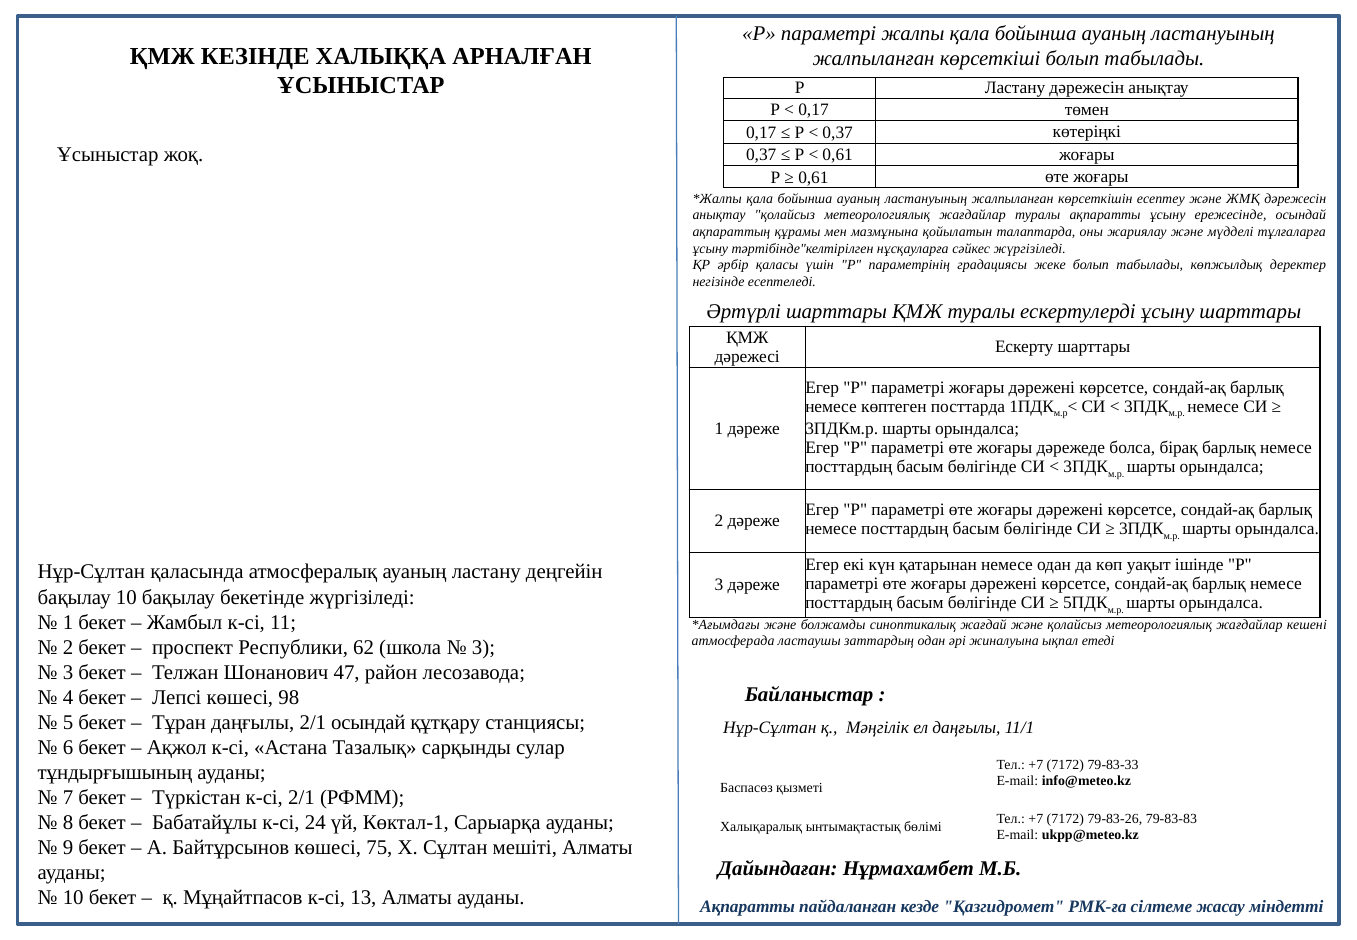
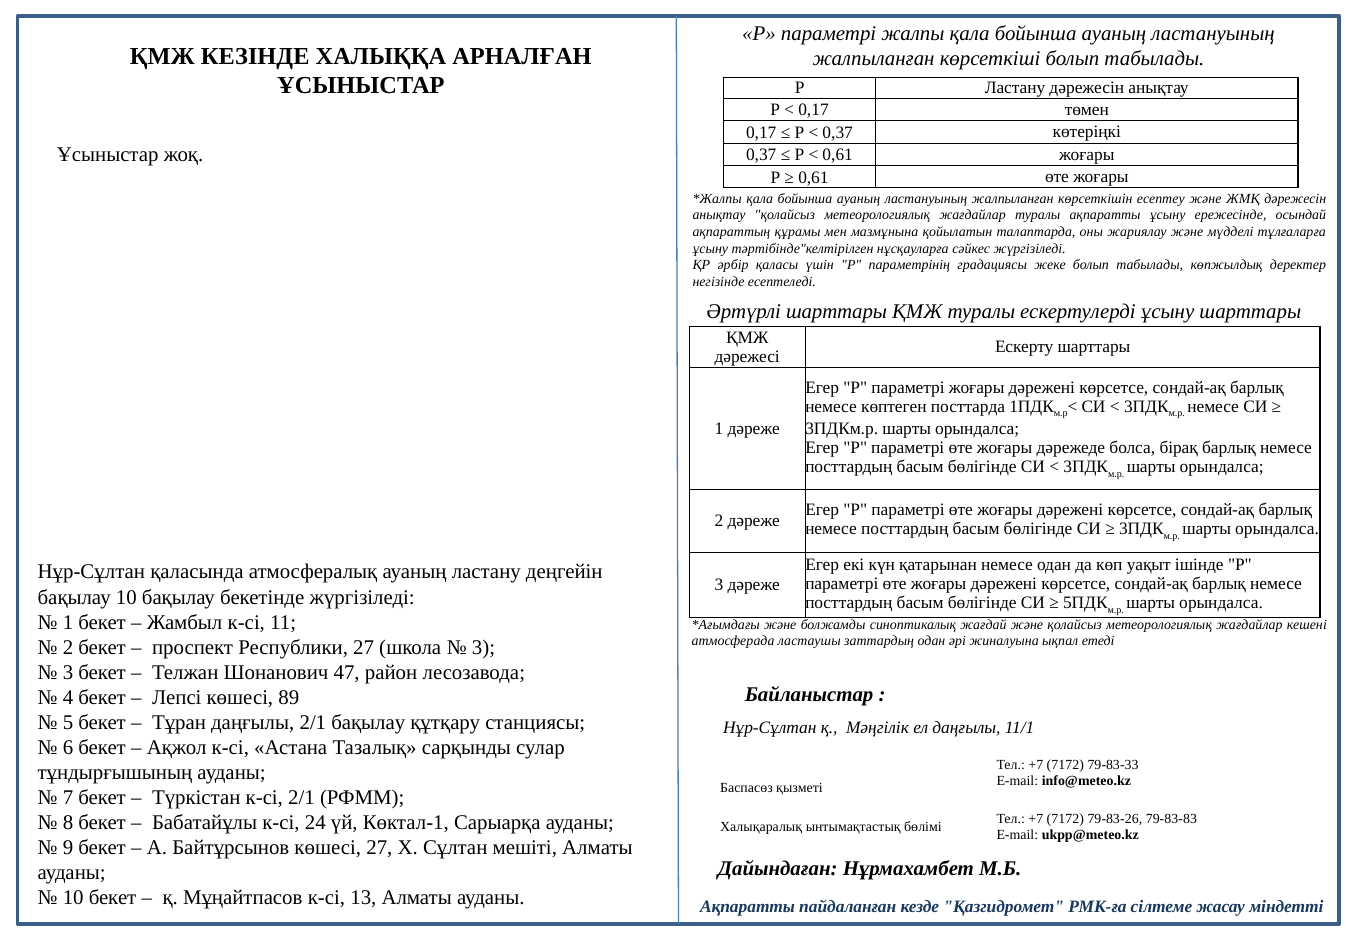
Республики 62: 62 -> 27
98: 98 -> 89
2/1 осындай: осындай -> бақылау
көшесі 75: 75 -> 27
